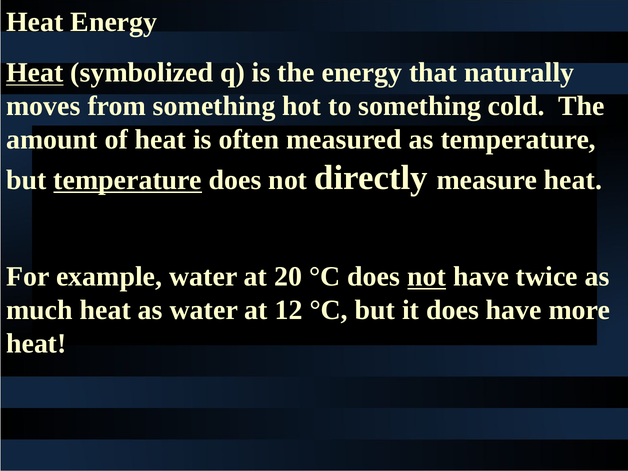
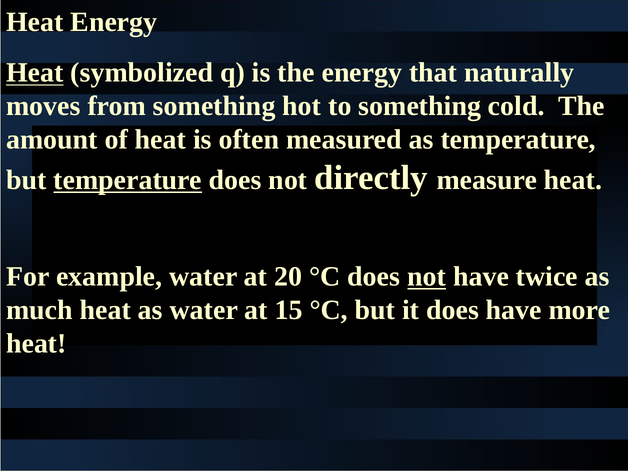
12: 12 -> 15
